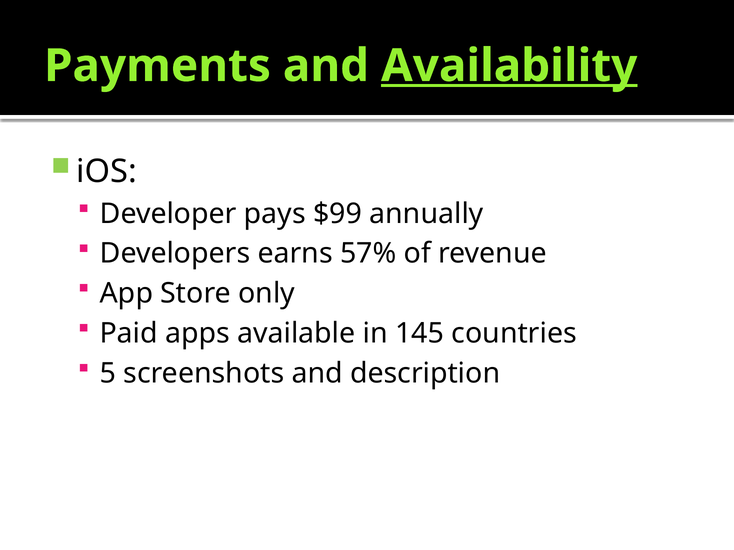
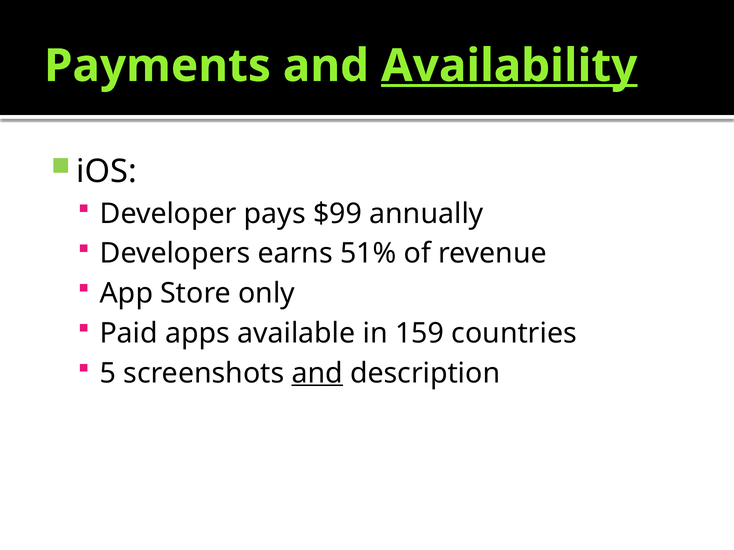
57%: 57% -> 51%
145: 145 -> 159
and at (317, 373) underline: none -> present
